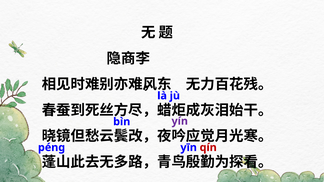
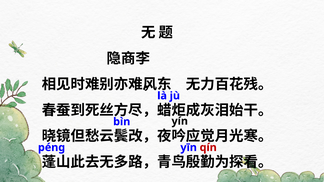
yín colour: purple -> black
